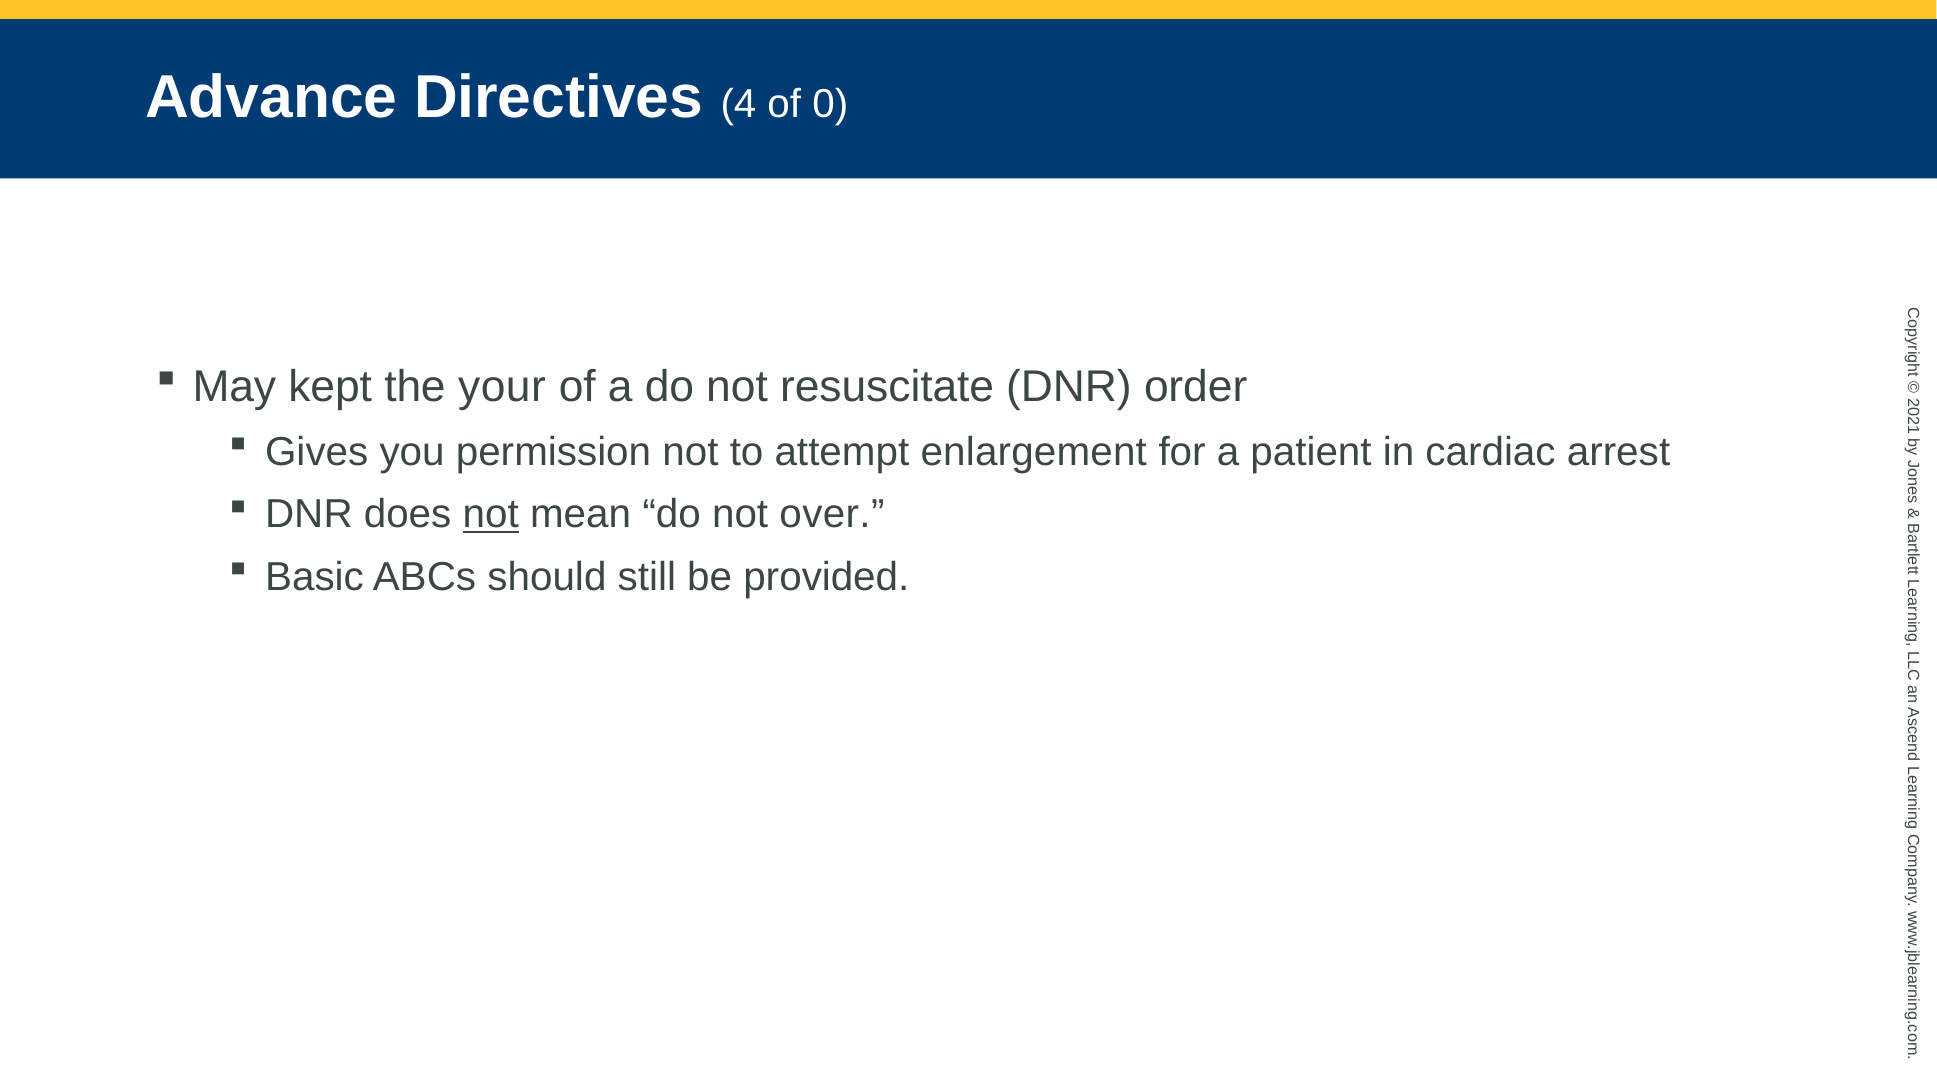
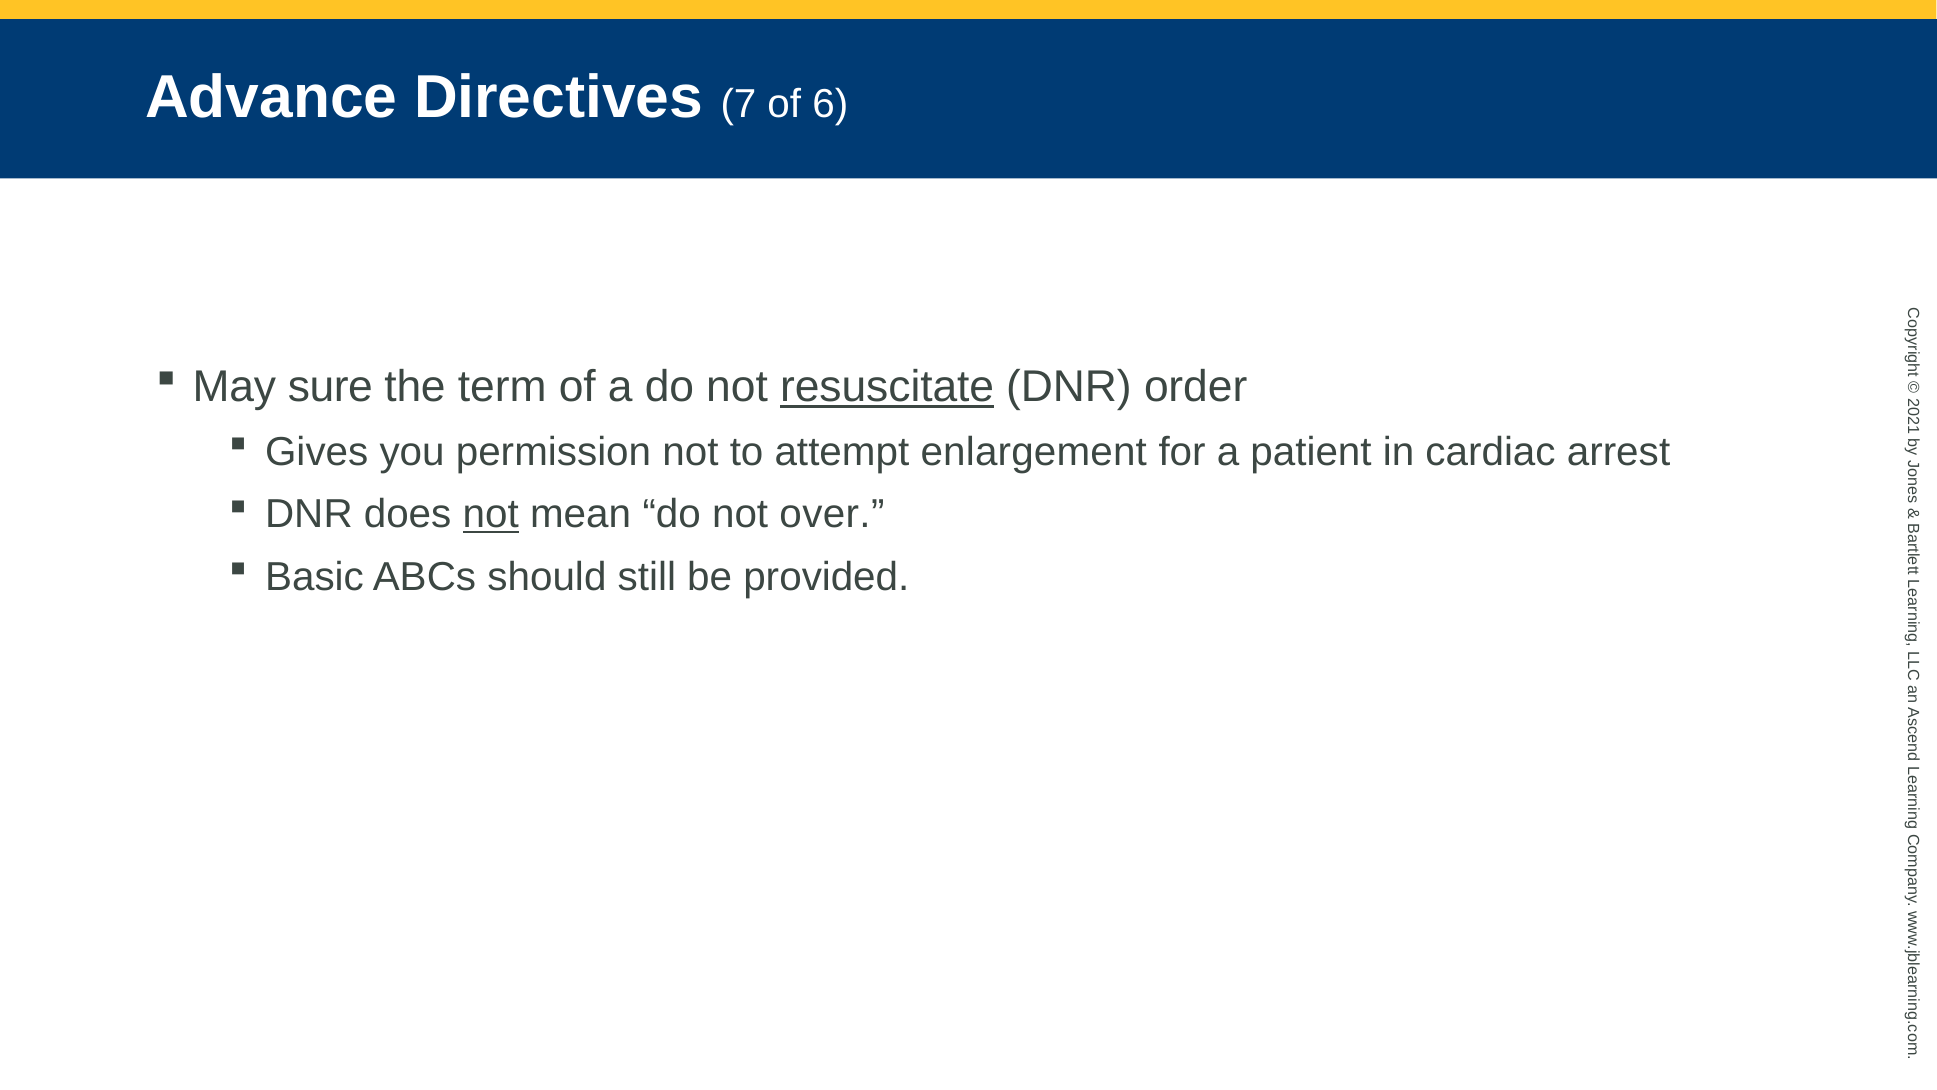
4: 4 -> 7
of 0: 0 -> 6
kept: kept -> sure
your: your -> term
resuscitate underline: none -> present
